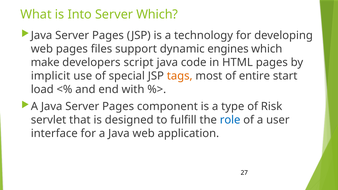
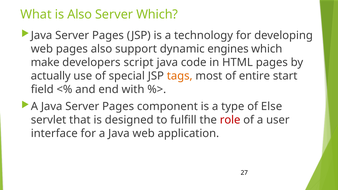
is Into: Into -> Also
pages files: files -> also
implicit: implicit -> actually
load: load -> field
Risk: Risk -> Else
role colour: blue -> red
